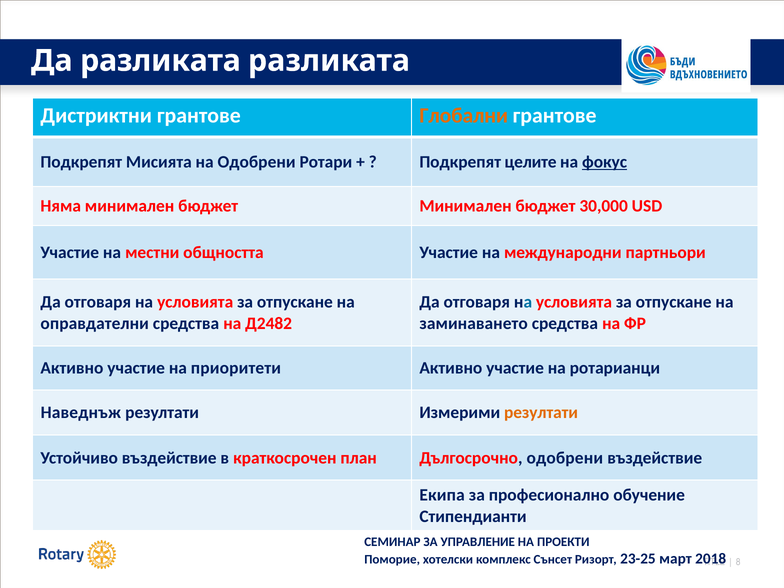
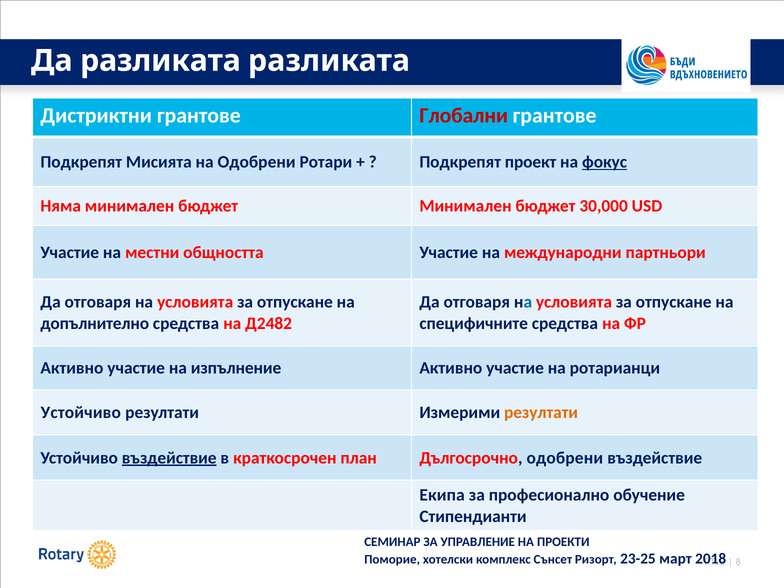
Глобални colour: orange -> red
целите: целите -> проект
оправдателни: оправдателни -> допълнително
заминаването: заминаването -> специфичните
приоритети: приоритети -> изпълнение
Наведнъж at (81, 413): Наведнъж -> Устойчиво
въздействие at (169, 458) underline: none -> present
